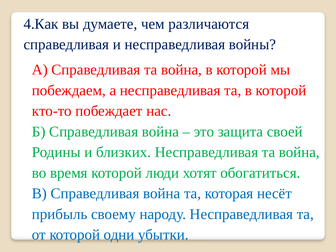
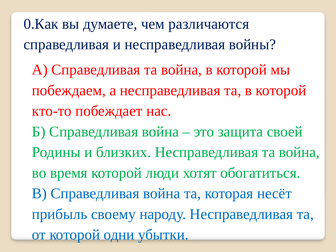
4.Как: 4.Как -> 0.Как
